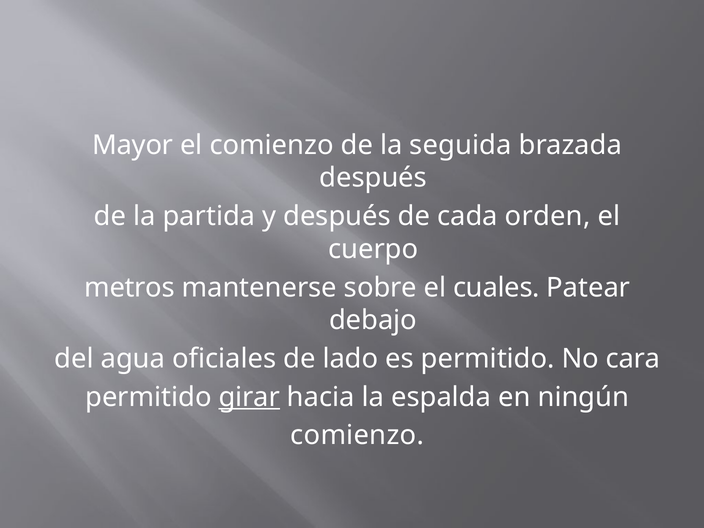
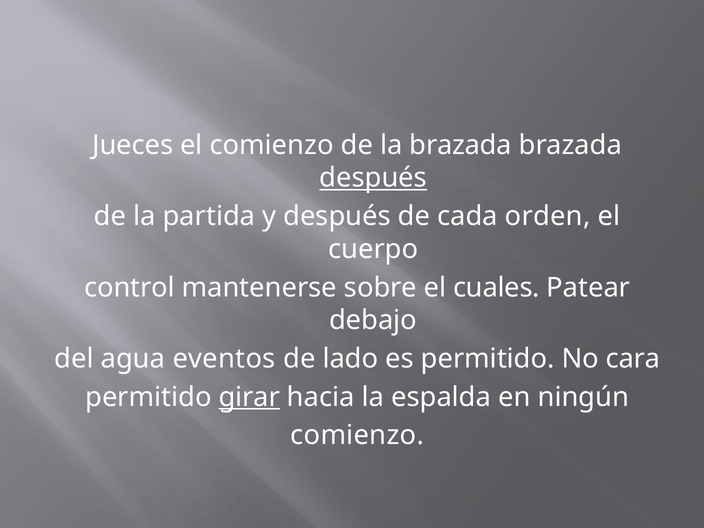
Mayor: Mayor -> Jueces
la seguida: seguida -> brazada
después at (373, 178) underline: none -> present
metros: metros -> control
oficiales: oficiales -> eventos
